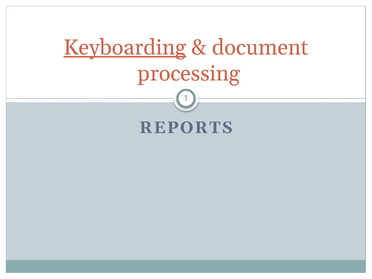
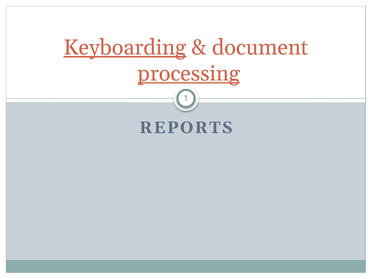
processing underline: none -> present
